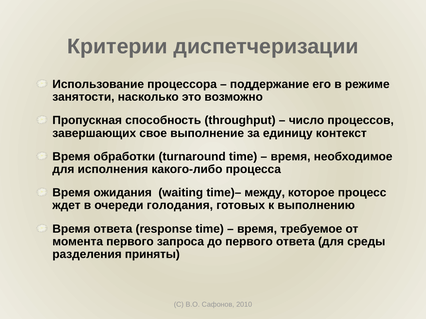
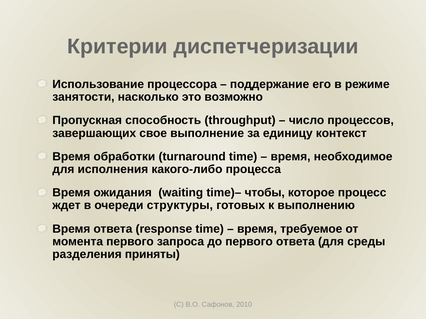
между: между -> чтобы
голодания: голодания -> структуры
